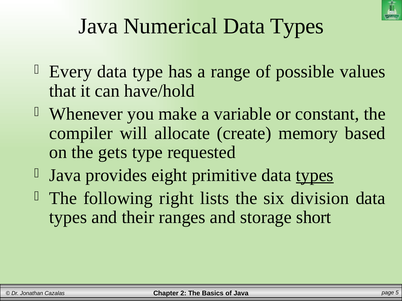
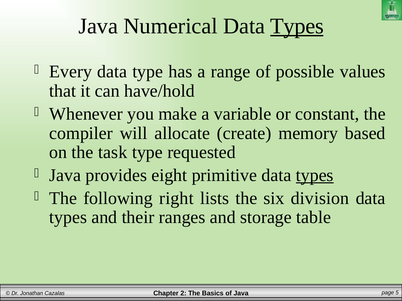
Types at (297, 26) underline: none -> present
gets: gets -> task
short: short -> table
